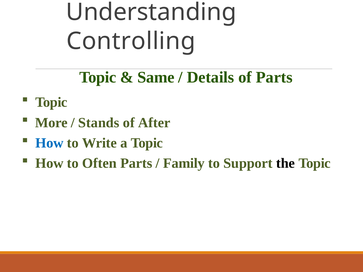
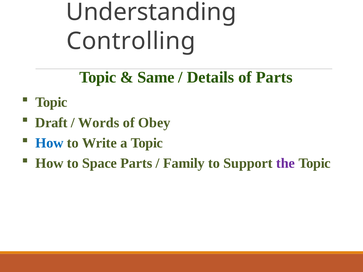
More: More -> Draft
Stands: Stands -> Words
After: After -> Obey
Often: Often -> Space
the colour: black -> purple
